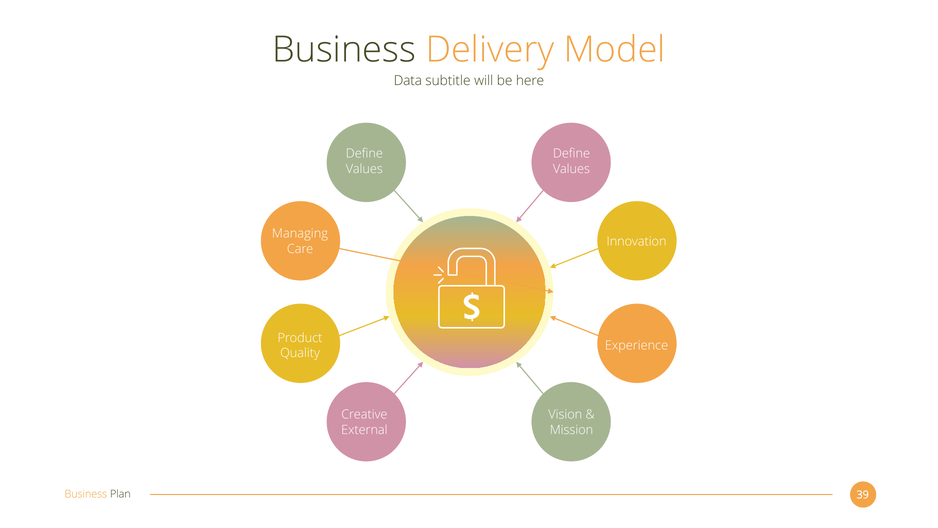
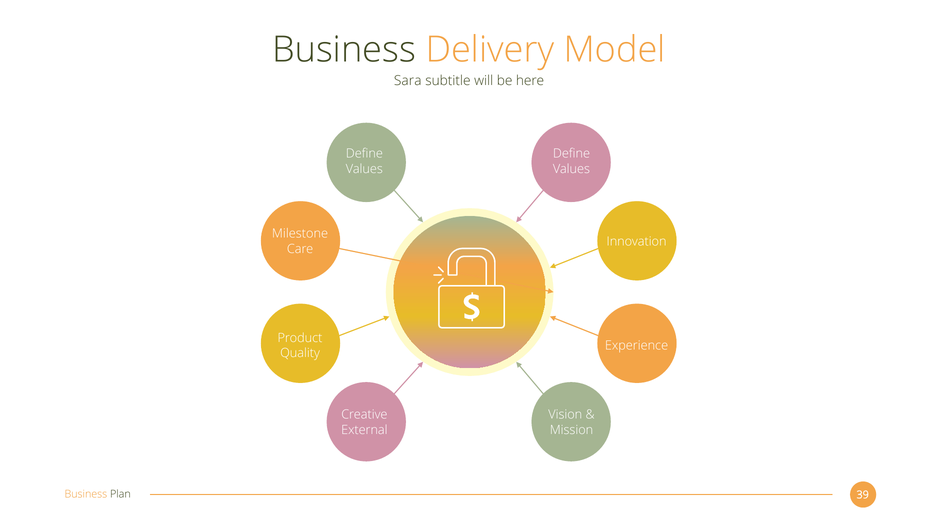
Data: Data -> Sara
Managing: Managing -> Milestone
